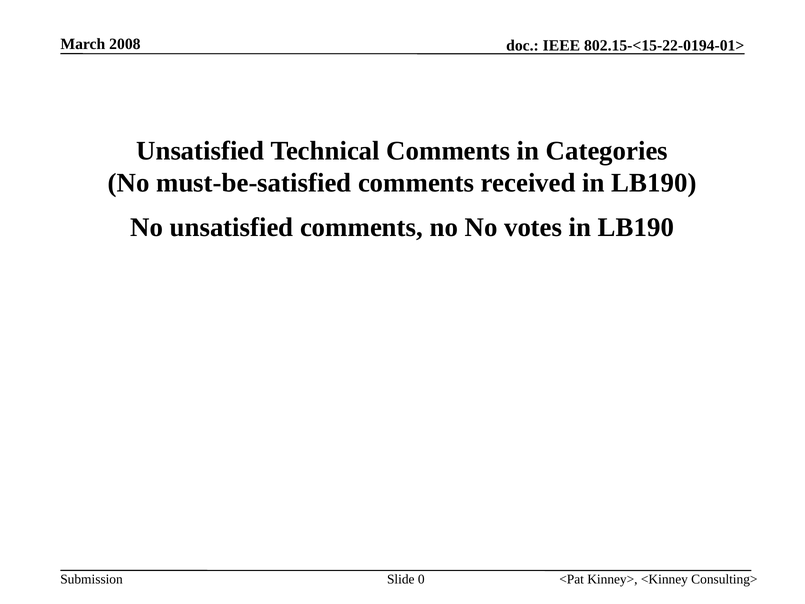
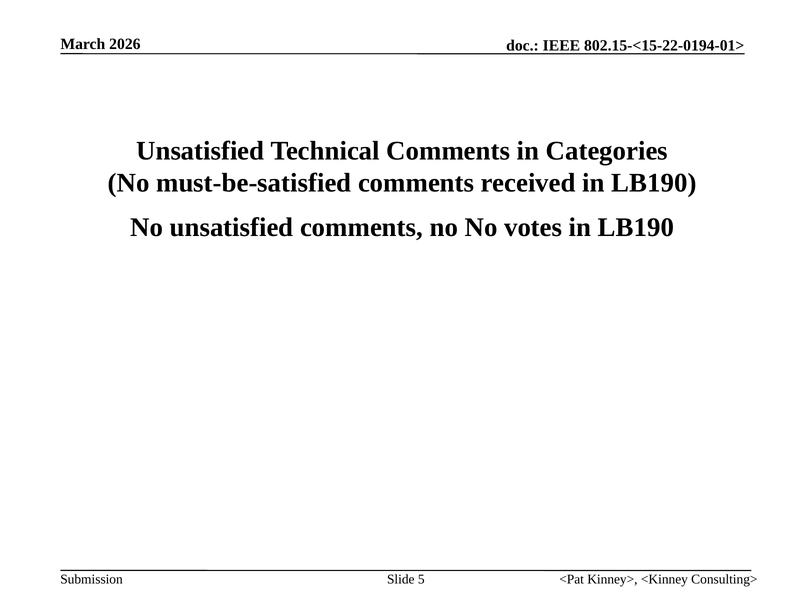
2008: 2008 -> 2026
0: 0 -> 5
